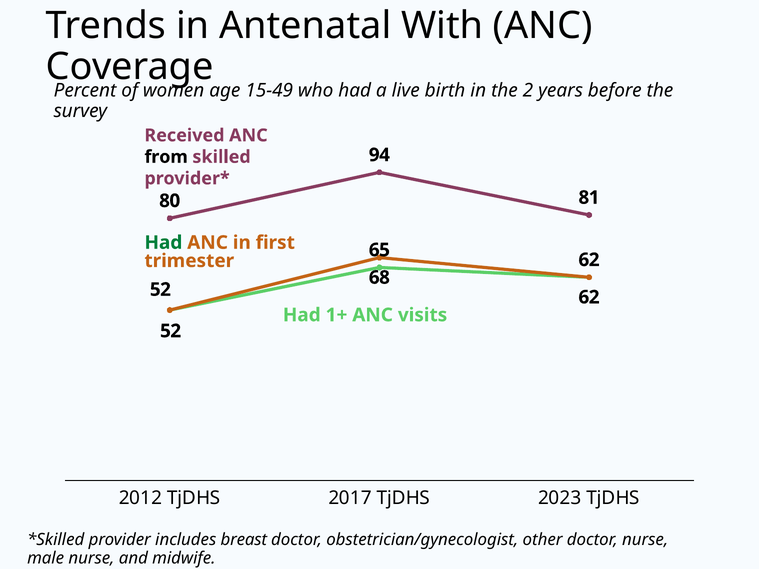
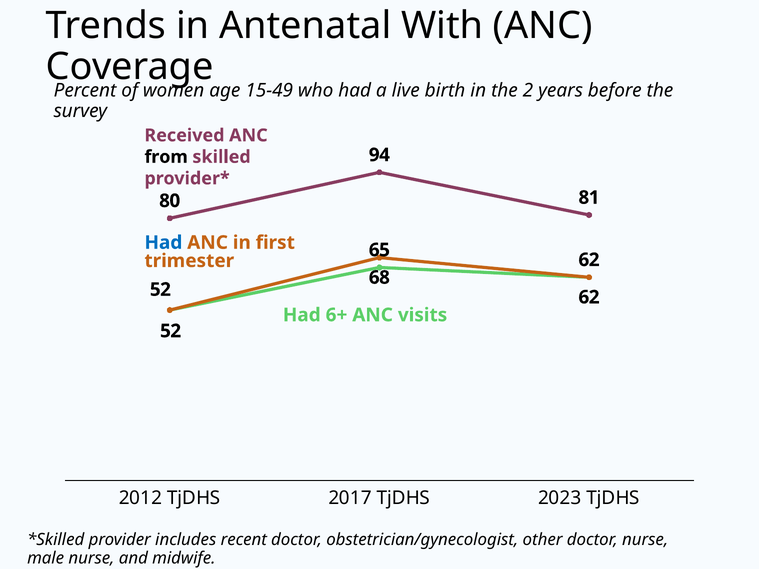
Had at (163, 243) colour: green -> blue
1+: 1+ -> 6+
breast: breast -> recent
